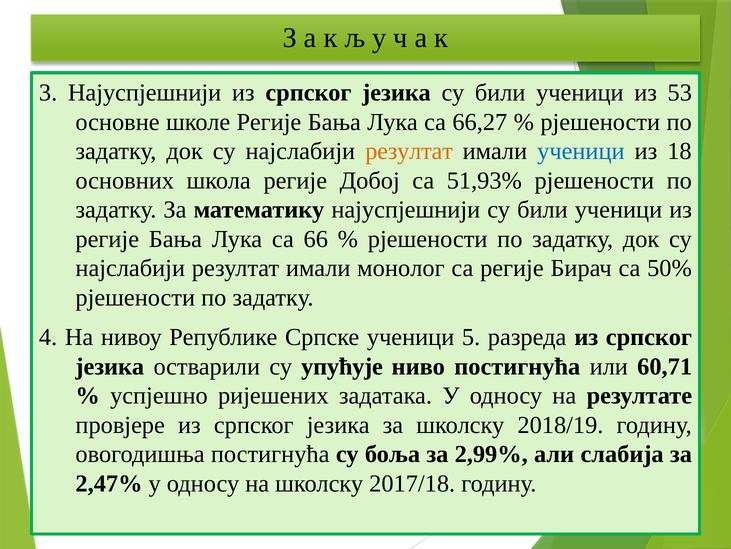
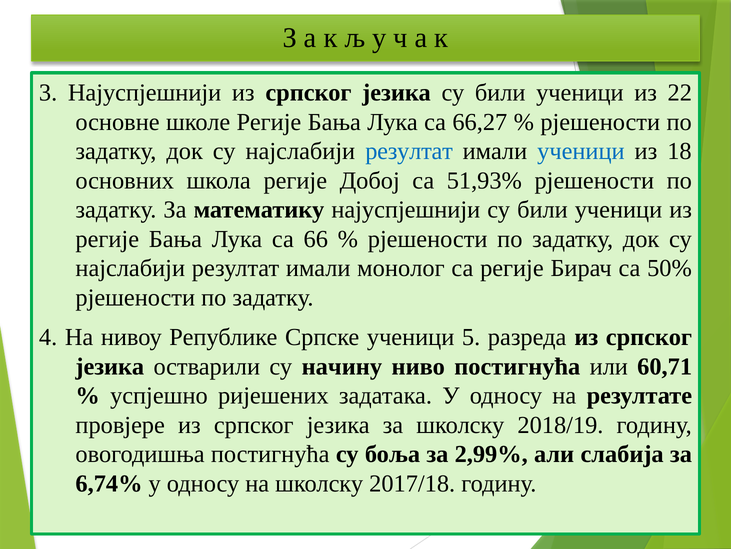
53: 53 -> 22
резултат at (409, 151) colour: orange -> blue
упућује: упућује -> начину
2,47%: 2,47% -> 6,74%
